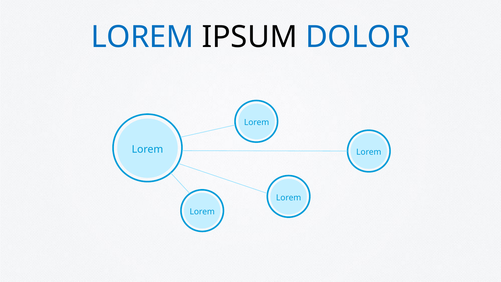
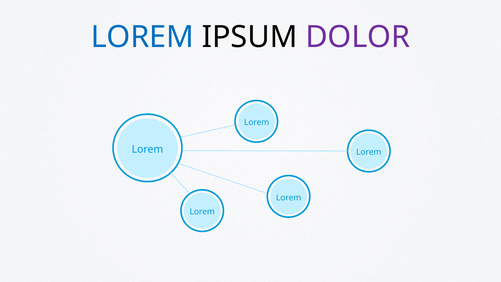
DOLOR colour: blue -> purple
